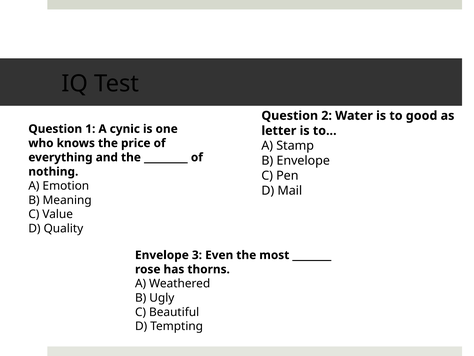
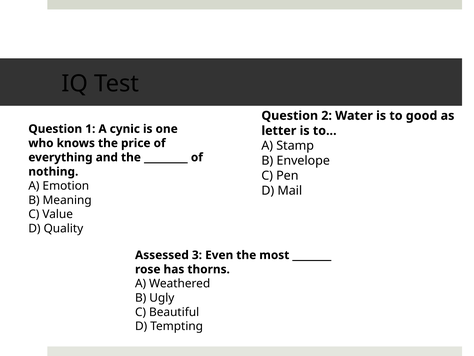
Envelope at (162, 255): Envelope -> Assessed
